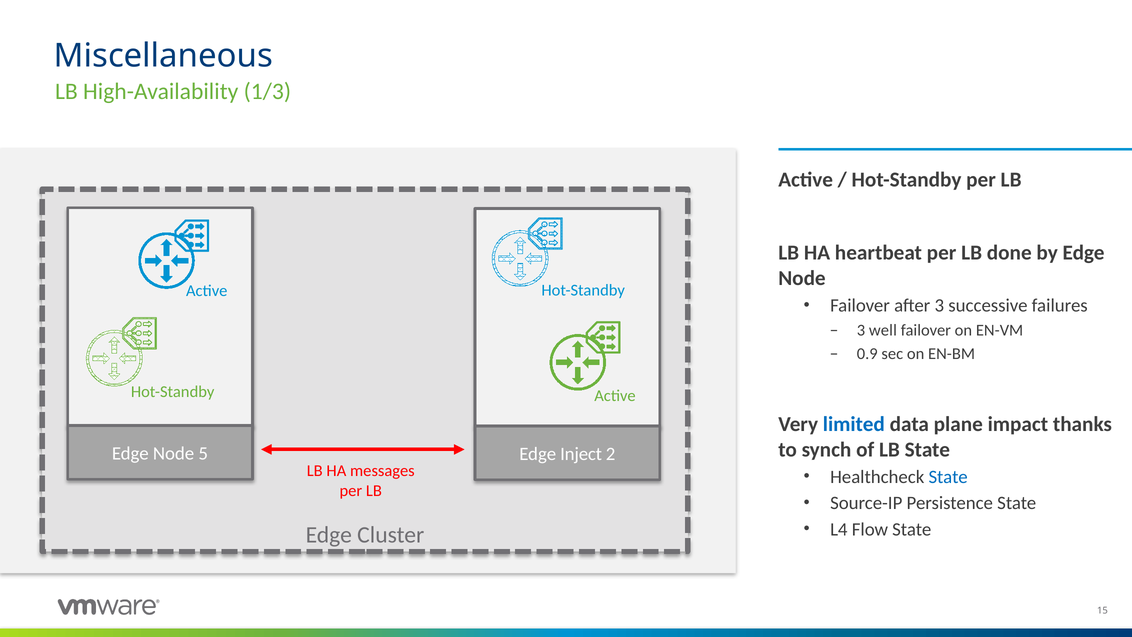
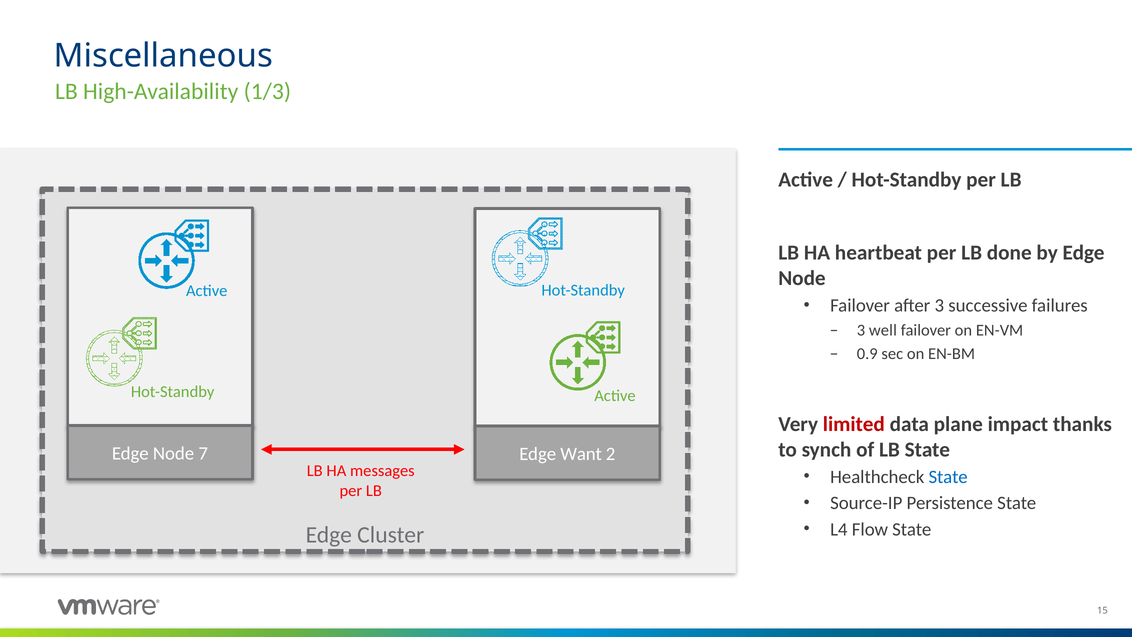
limited colour: blue -> red
5: 5 -> 7
Inject: Inject -> Want
